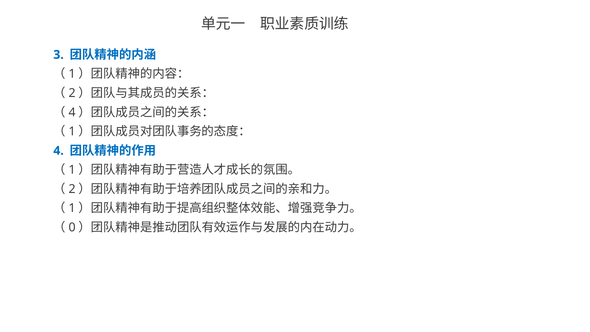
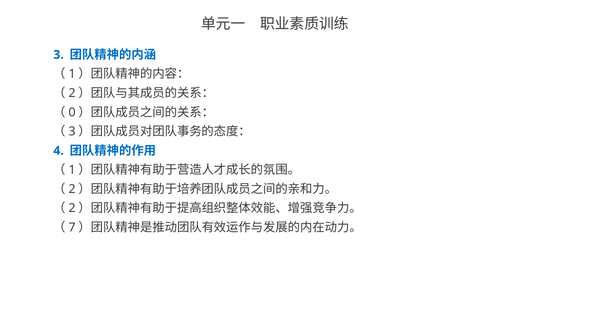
4 at (72, 112): 4 -> 0
1 at (72, 131): 1 -> 3
1 at (72, 208): 1 -> 2
0: 0 -> 7
